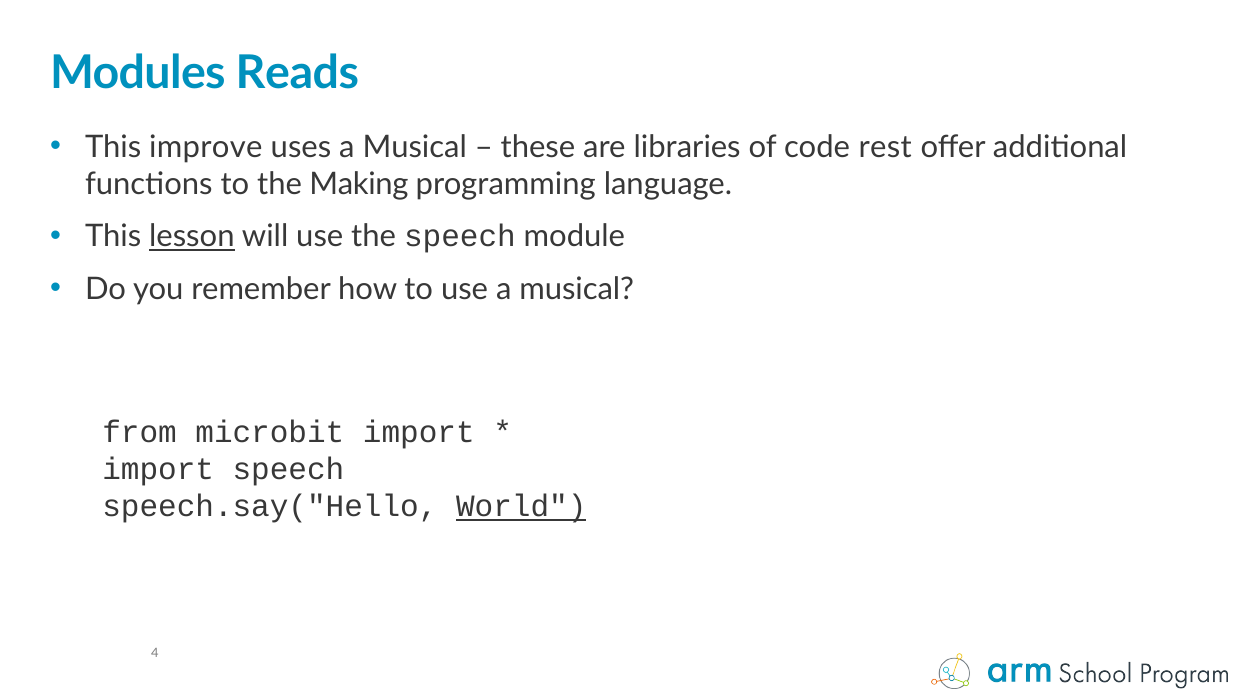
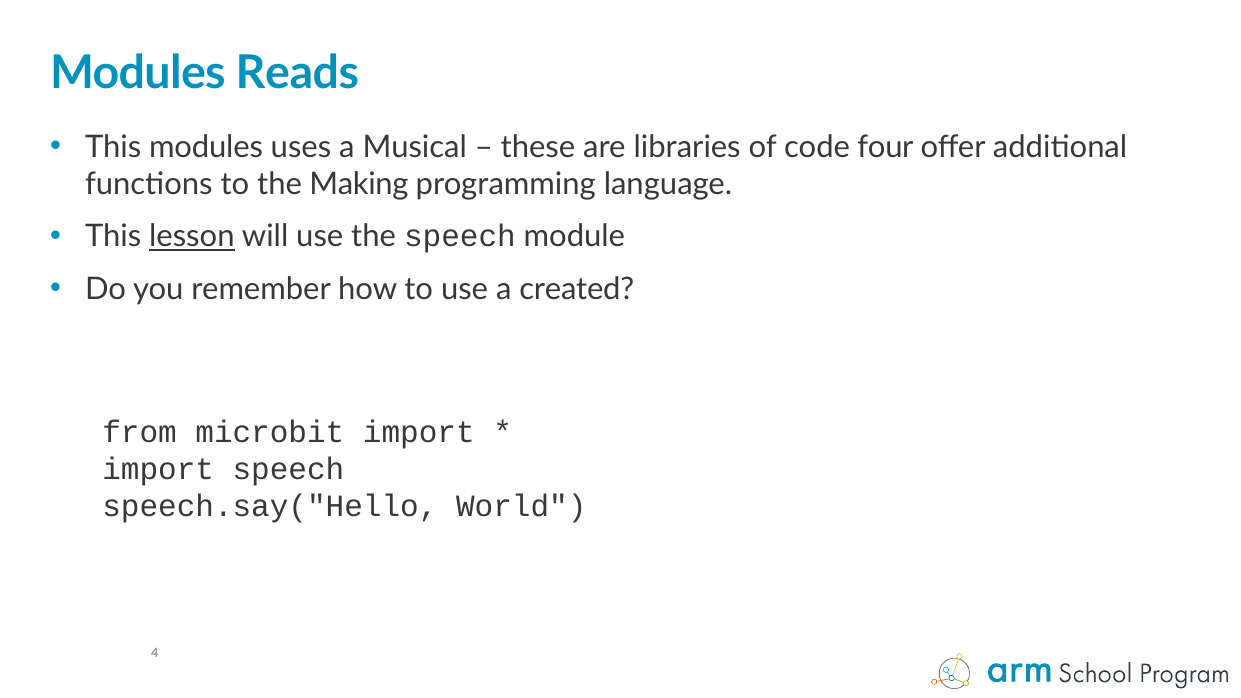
This improve: improve -> modules
rest: rest -> four
use a musical: musical -> created
World underline: present -> none
